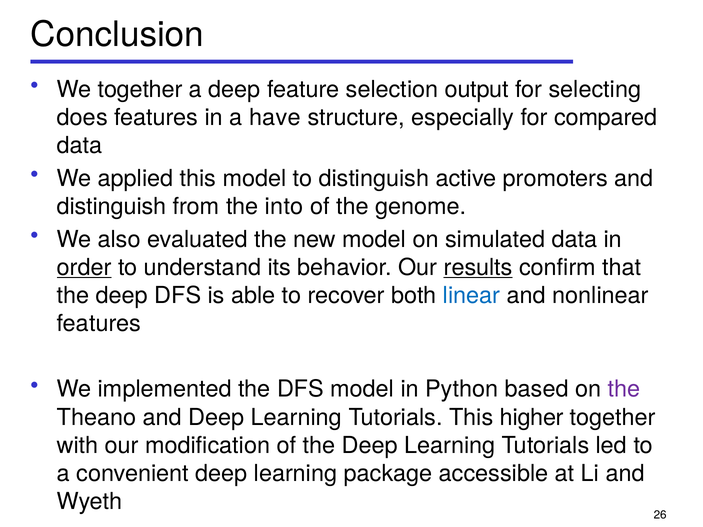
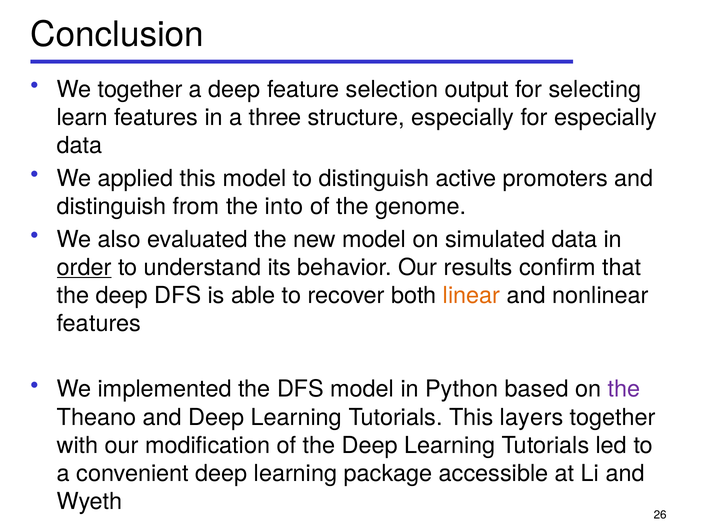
does: does -> learn
have: have -> three
for compared: compared -> especially
results underline: present -> none
linear colour: blue -> orange
higher: higher -> layers
